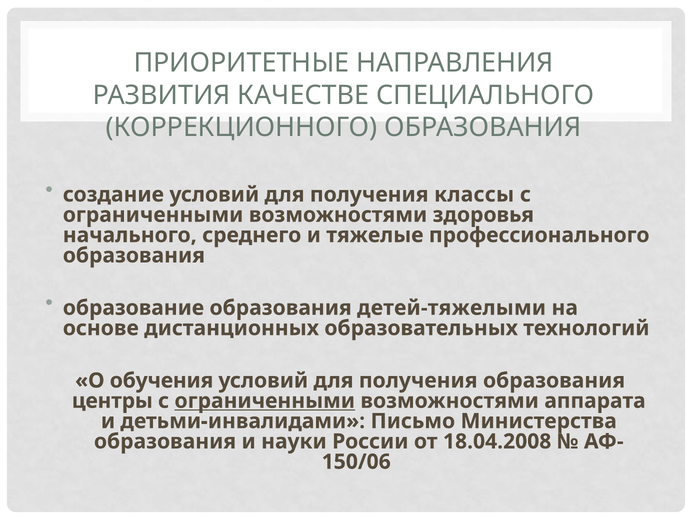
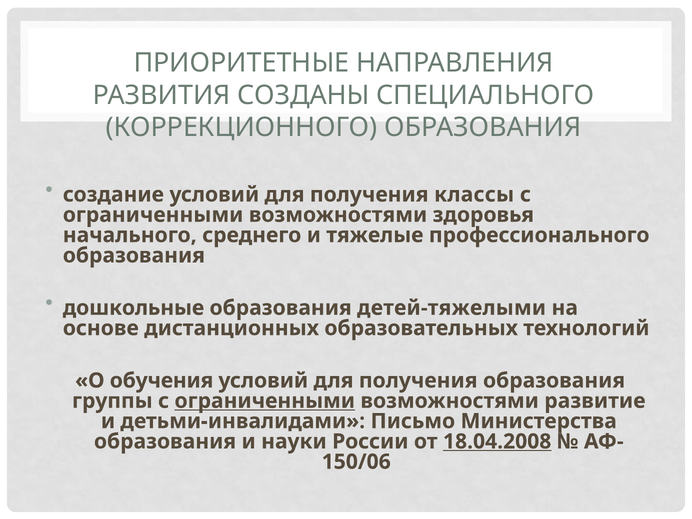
КАЧЕСТВЕ: КАЧЕСТВЕ -> СОЗДАНЫ
образование: образование -> дошкольные
центры: центры -> группы
аппарата: аппарата -> развитие
18.04.2008 underline: none -> present
